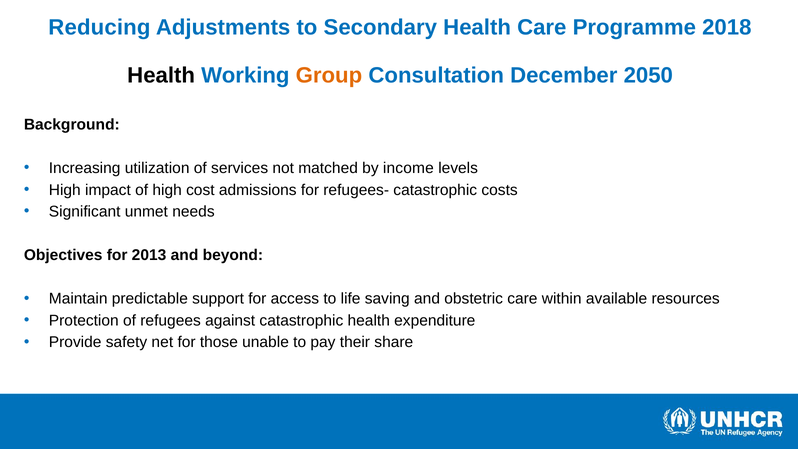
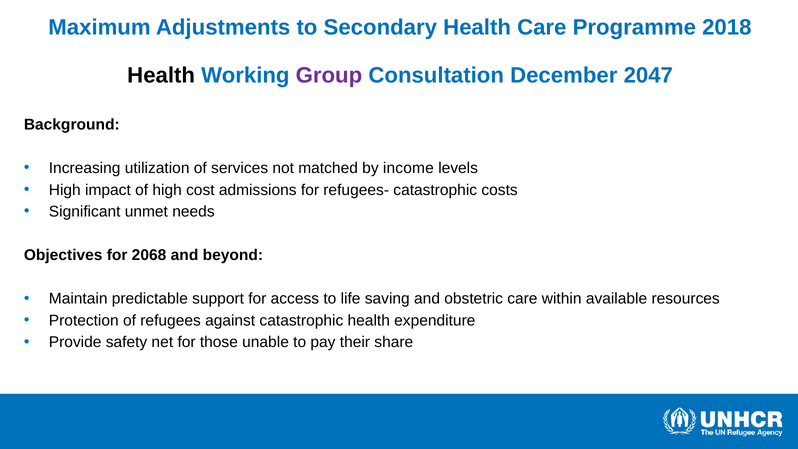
Reducing: Reducing -> Maximum
Group colour: orange -> purple
2050: 2050 -> 2047
2013: 2013 -> 2068
